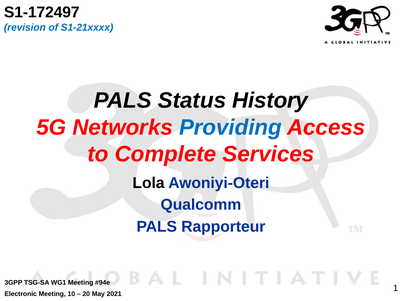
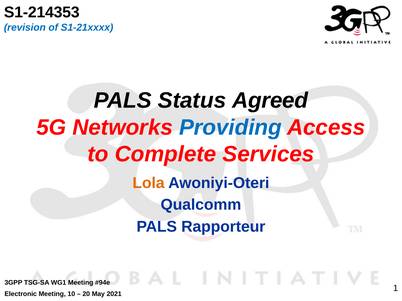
S1-172497: S1-172497 -> S1-214353
History: History -> Agreed
Lola colour: black -> orange
